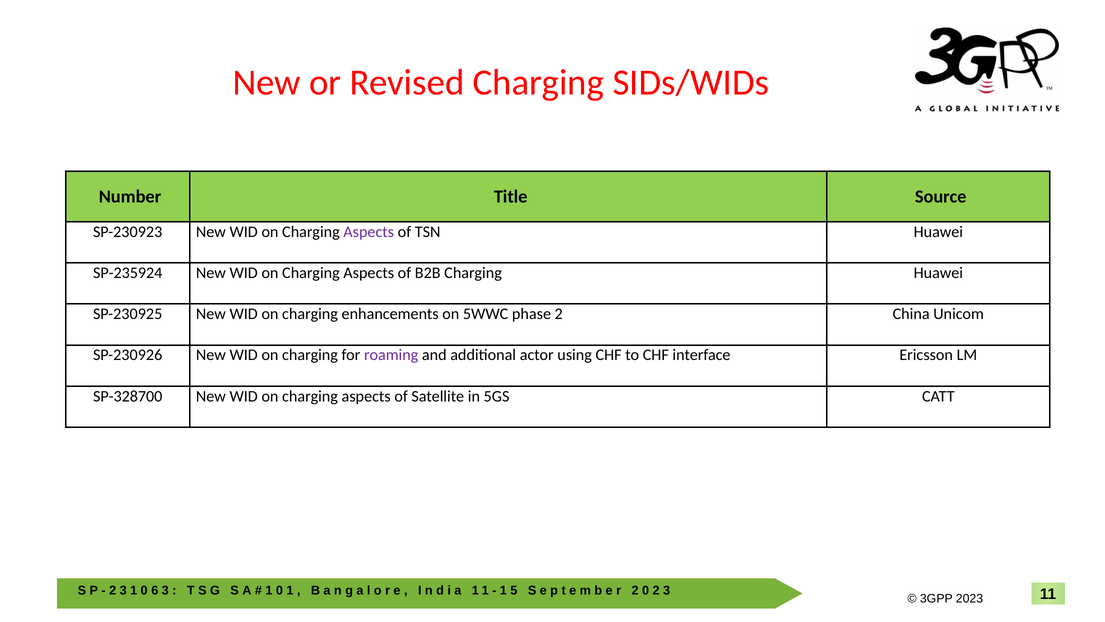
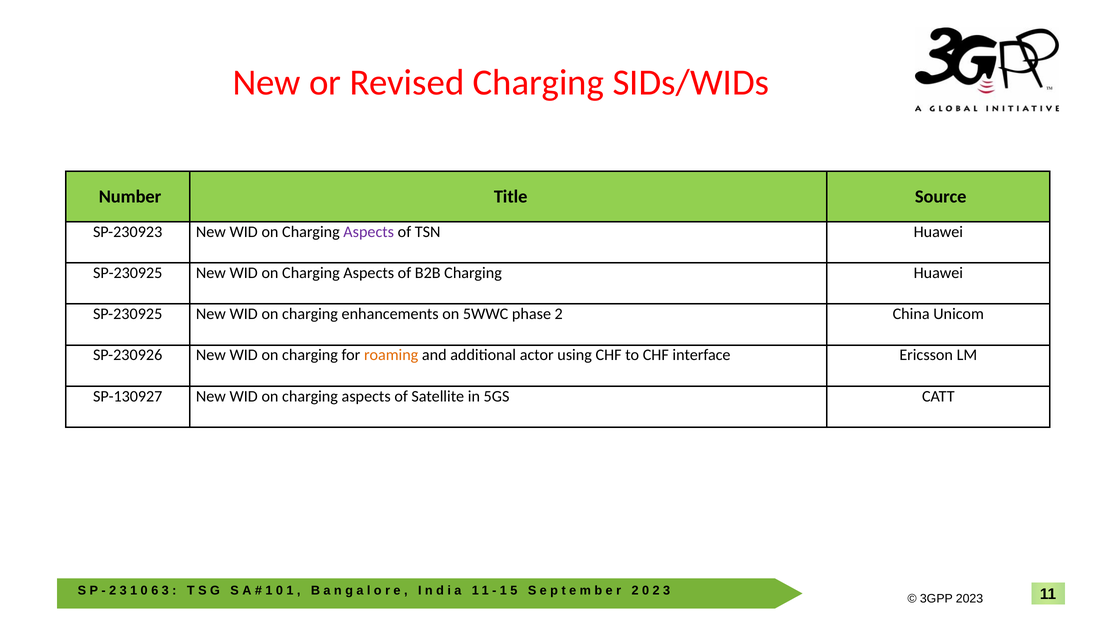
SP-235924 at (128, 273): SP-235924 -> SP-230925
roaming colour: purple -> orange
SP-328700: SP-328700 -> SP-130927
